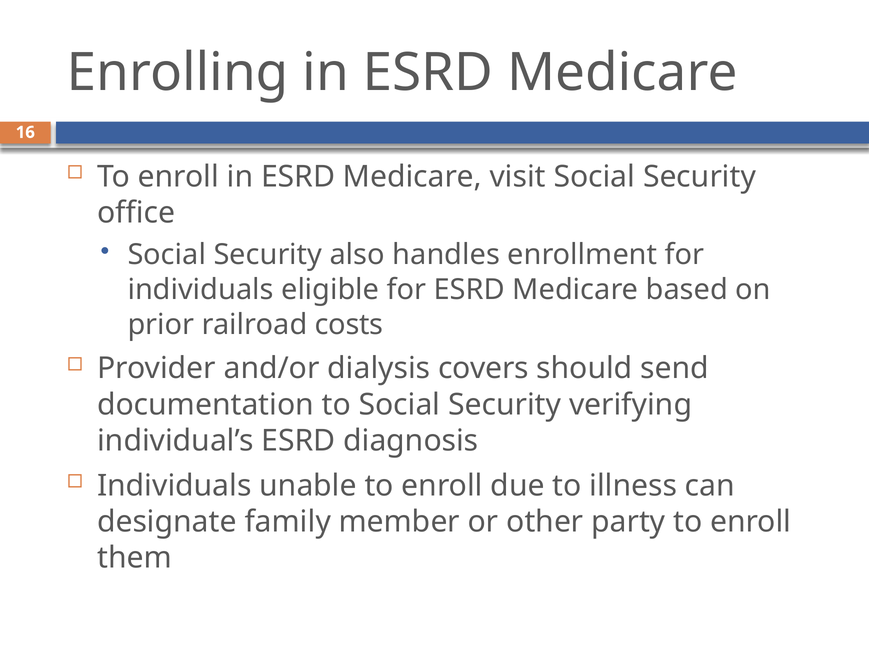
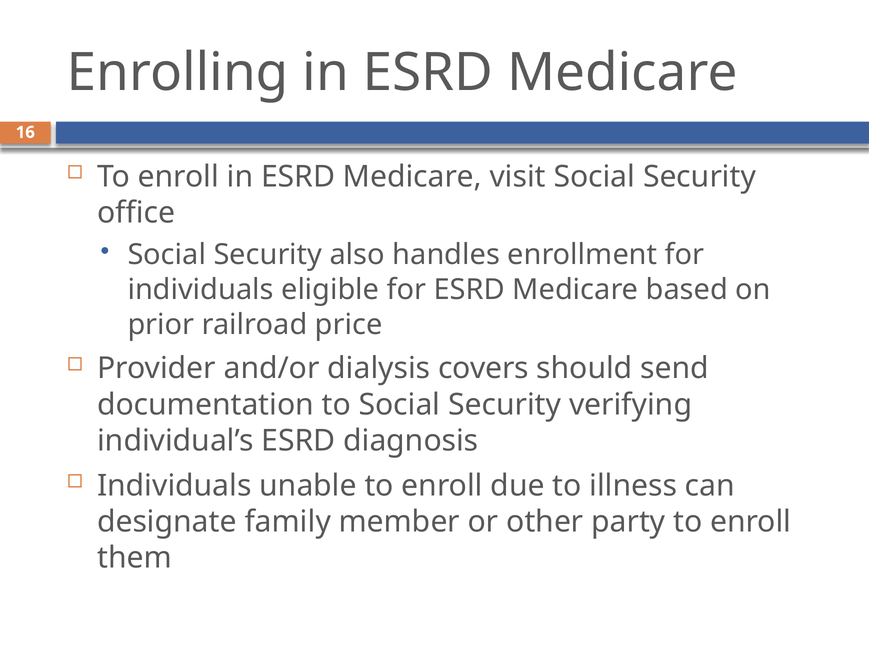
costs: costs -> price
